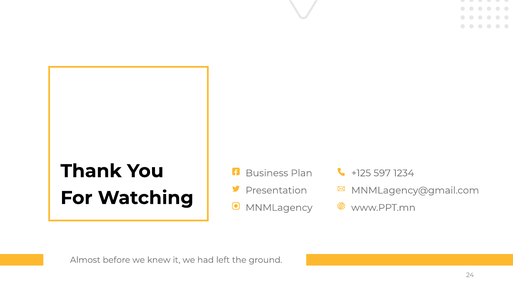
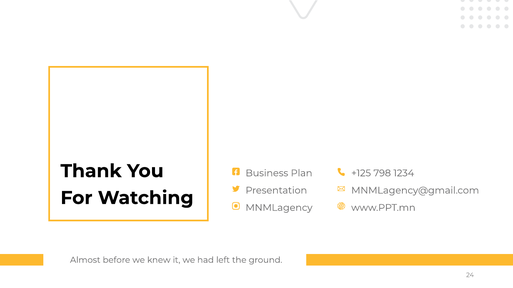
597: 597 -> 798
